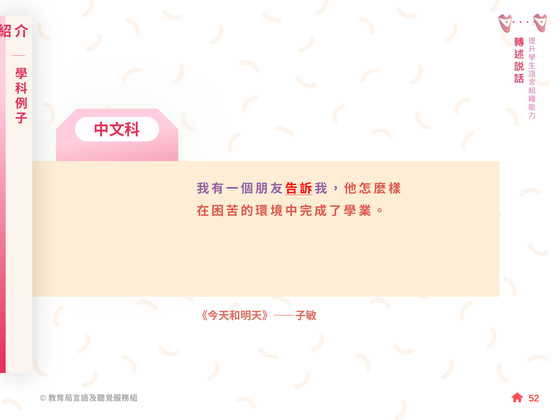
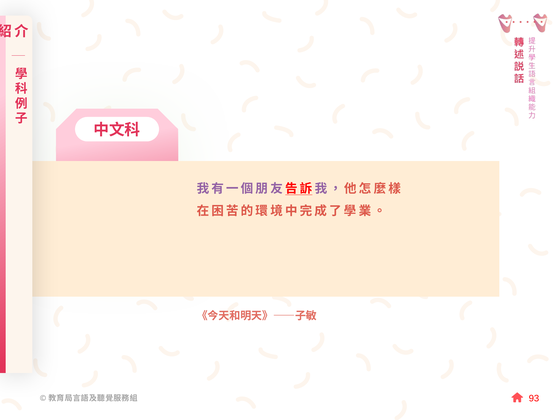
52: 52 -> 93
